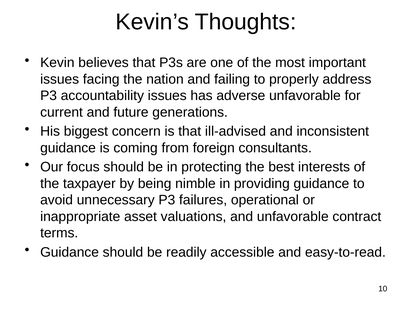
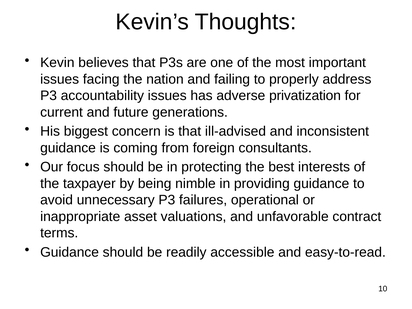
adverse unfavorable: unfavorable -> privatization
